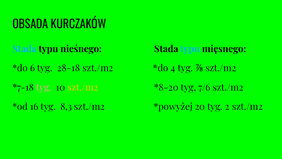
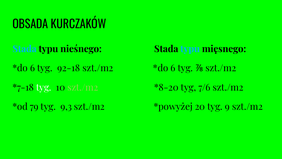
28-18: 28-18 -> 92-18
4 at (173, 68): 4 -> 6
tyg at (44, 87) colour: pink -> white
szt./m2 at (83, 87) colour: yellow -> light green
16: 16 -> 79
8,3: 8,3 -> 9,3
2: 2 -> 9
